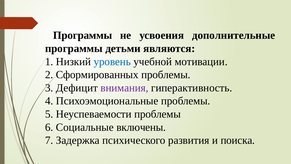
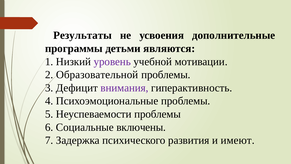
Программы at (83, 35): Программы -> Результаты
уровень colour: blue -> purple
Сформированных: Сформированных -> Образовательной
поиска: поиска -> имеют
